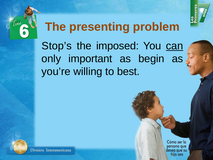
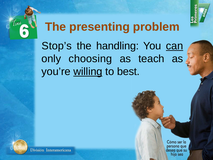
imposed: imposed -> handling
important: important -> choosing
begin: begin -> teach
willing underline: none -> present
